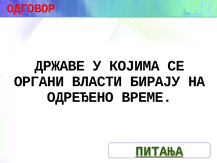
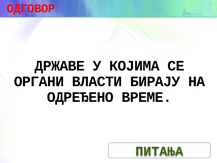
ПИТАЊА underline: present -> none
